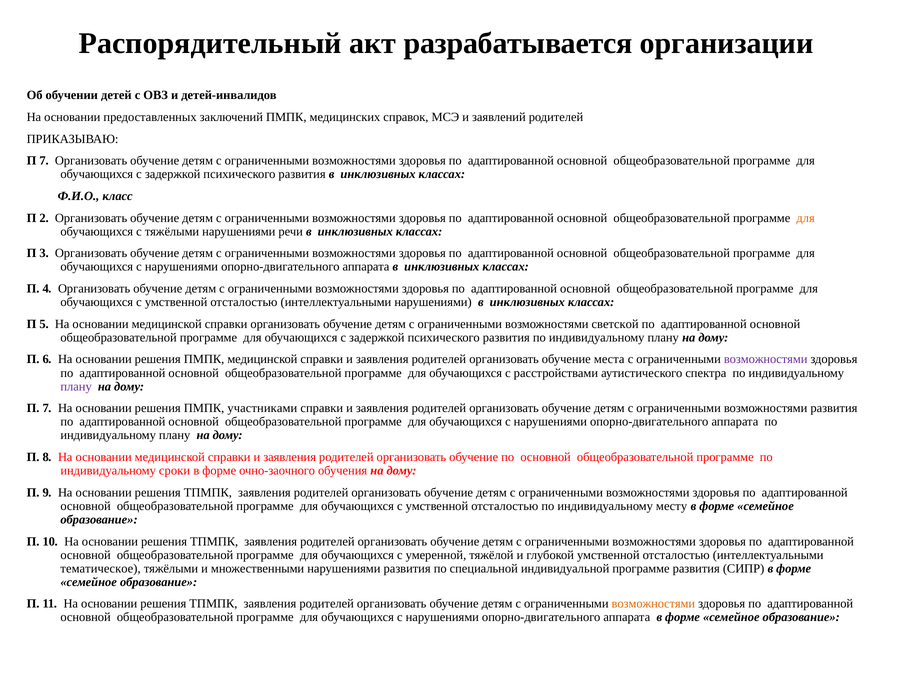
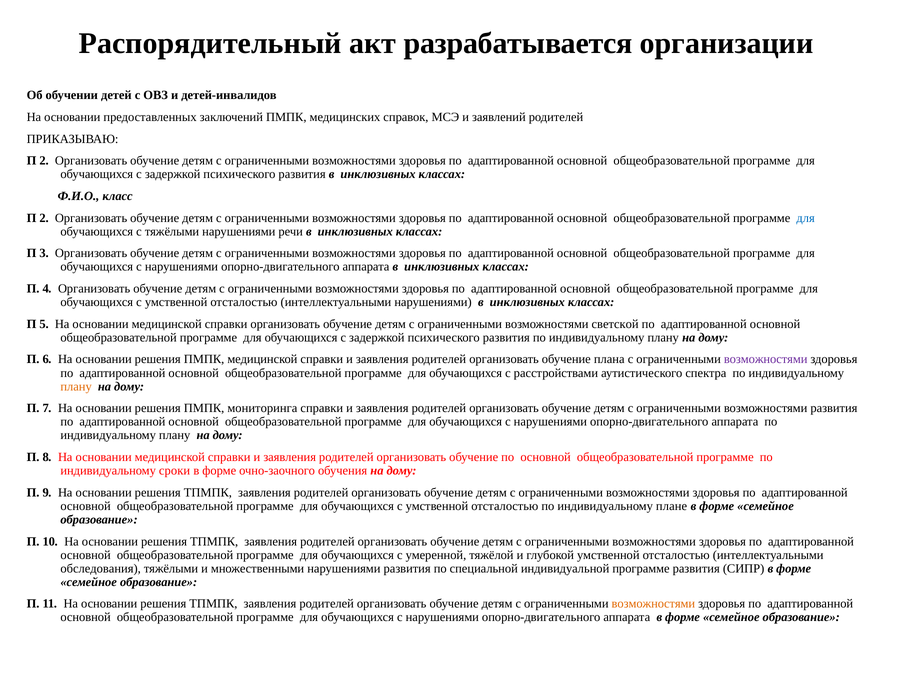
7 at (44, 161): 7 -> 2
для at (806, 218) colour: orange -> blue
места: места -> плана
плану at (76, 386) colour: purple -> orange
участниками: участниками -> мониторинга
месту: месту -> плане
тематическое: тематическое -> обследования
